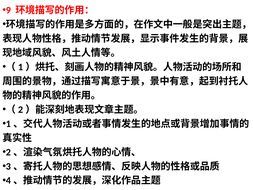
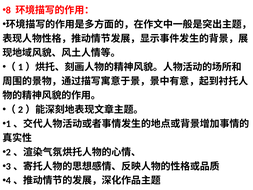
9: 9 -> 8
